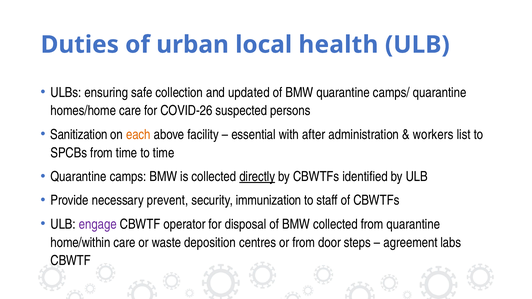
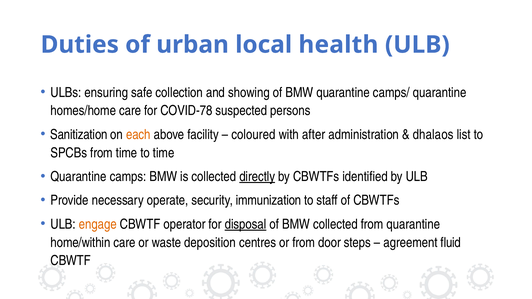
updated: updated -> showing
COVID-26: COVID-26 -> COVID-78
essential: essential -> coloured
workers: workers -> dhalaos
prevent: prevent -> operate
engage colour: purple -> orange
disposal underline: none -> present
labs: labs -> fluid
